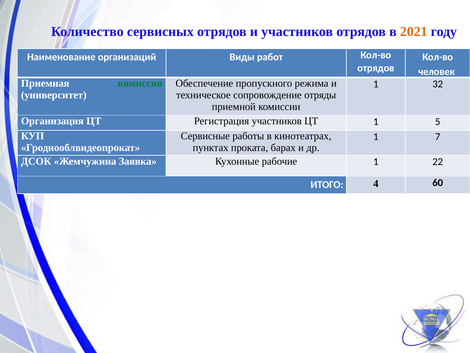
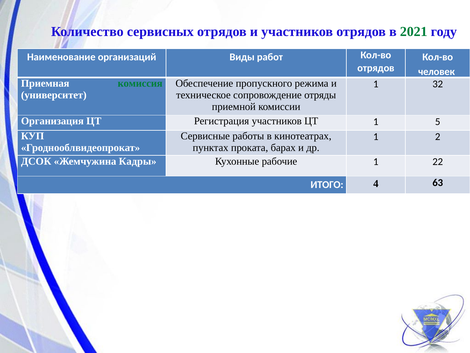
2021 colour: orange -> green
7: 7 -> 2
Заявка: Заявка -> Кадры
60: 60 -> 63
